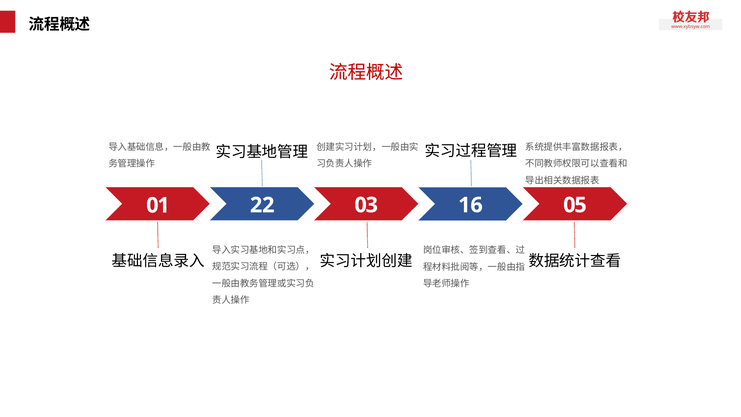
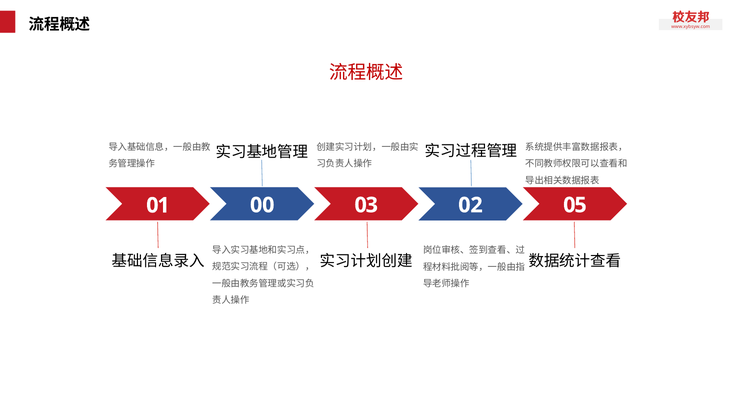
22: 22 -> 00
16: 16 -> 02
